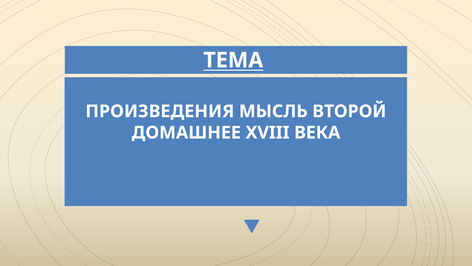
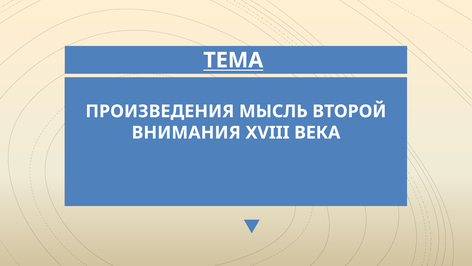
ДОМАШНЕЕ: ДОМАШНЕЕ -> ВНИМАНИЯ
